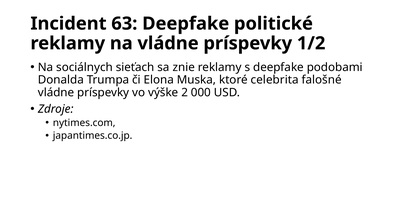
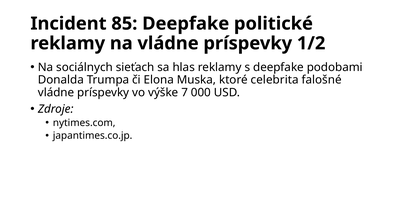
63: 63 -> 85
znie: znie -> hlas
2: 2 -> 7
